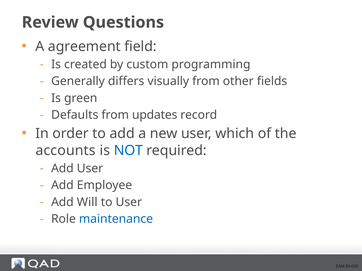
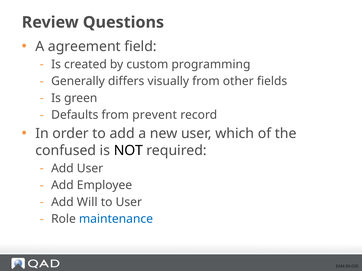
updates: updates -> prevent
accounts: accounts -> confused
NOT colour: blue -> black
